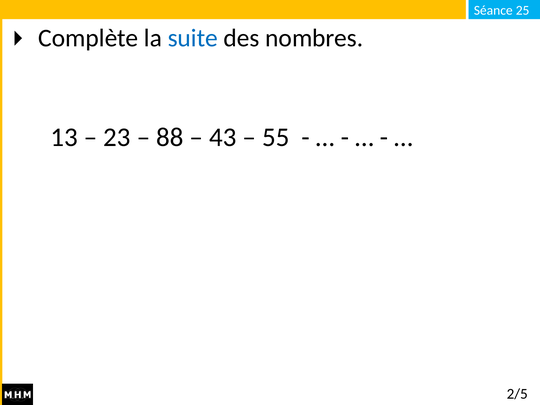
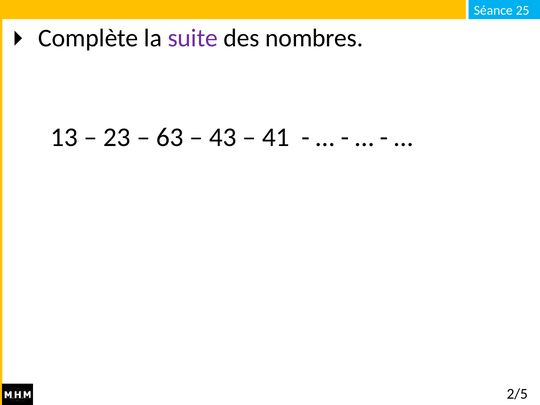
suite colour: blue -> purple
88: 88 -> 63
55: 55 -> 41
